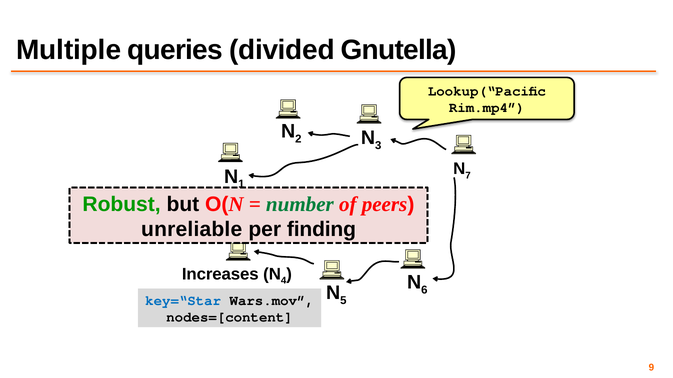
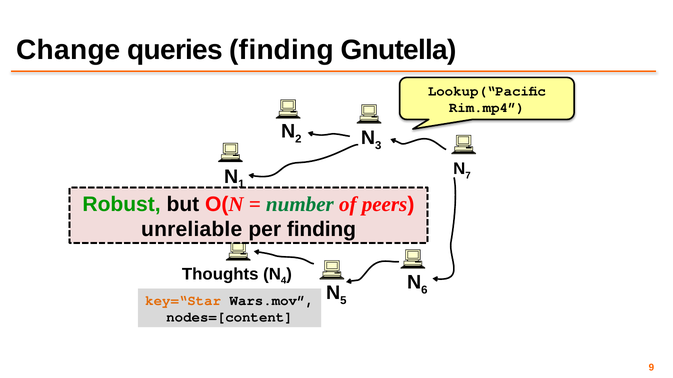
Multiple: Multiple -> Change
queries divided: divided -> finding
Increases: Increases -> Thoughts
key=“Star colour: blue -> orange
